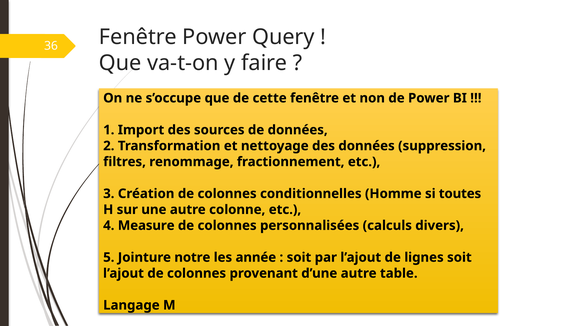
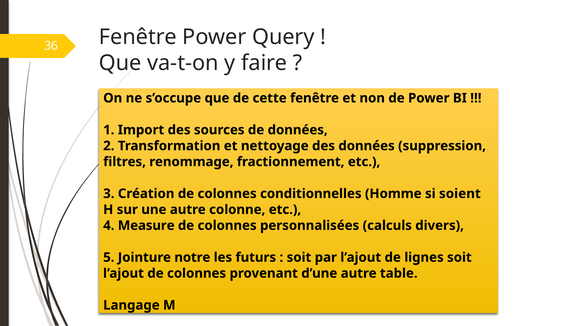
toutes: toutes -> soient
année: année -> futurs
